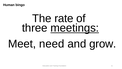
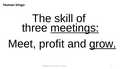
rate: rate -> skill
need: need -> profit
grow underline: none -> present
